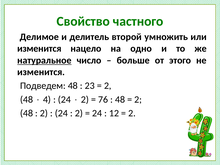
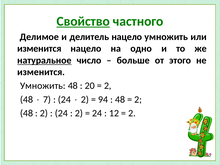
Свойство underline: none -> present
делитель второй: второй -> нацело
Подведем at (43, 86): Подведем -> Умножить
23: 23 -> 20
4: 4 -> 7
76: 76 -> 94
